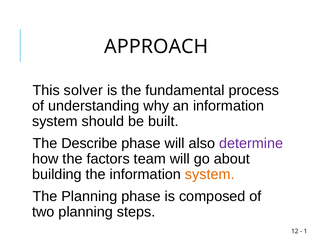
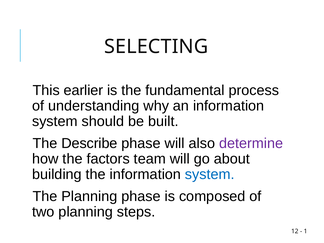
APPROACH: APPROACH -> SELECTING
solver: solver -> earlier
system at (210, 174) colour: orange -> blue
